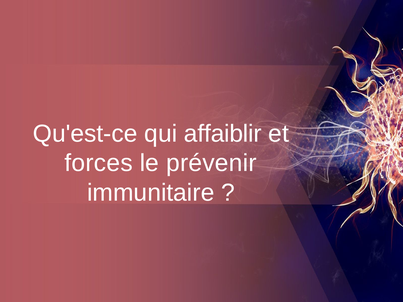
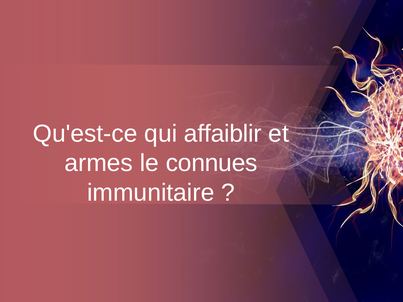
forces: forces -> armes
prévenir: prévenir -> connues
